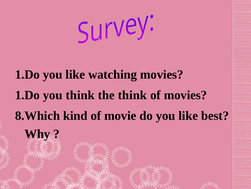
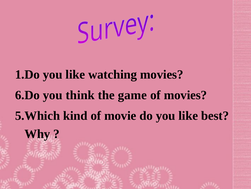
1.Do at (27, 95): 1.Do -> 6.Do
the think: think -> game
8.Which: 8.Which -> 5.Which
